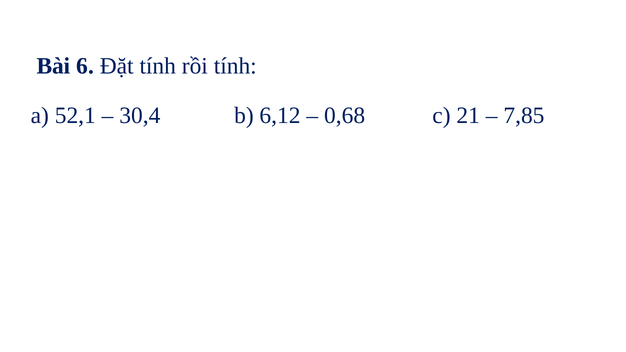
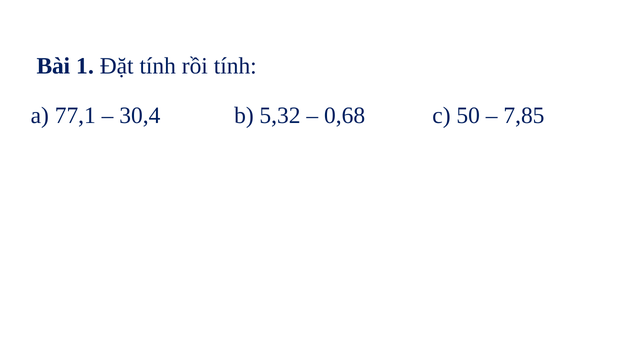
6: 6 -> 1
52,1: 52,1 -> 77,1
6,12: 6,12 -> 5,32
21: 21 -> 50
